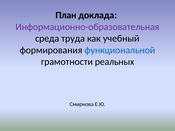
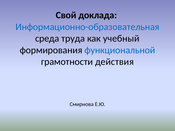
План: План -> Свой
Информационно-образовательная colour: purple -> blue
реальных: реальных -> действия
